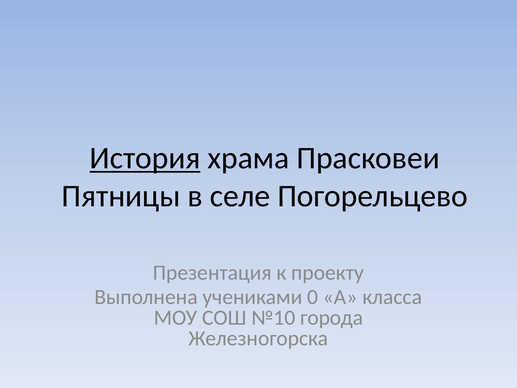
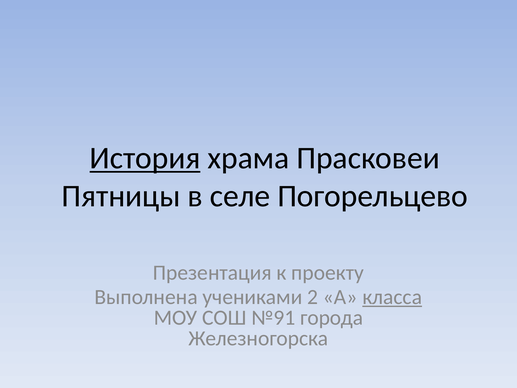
0: 0 -> 2
класса underline: none -> present
№10: №10 -> №91
